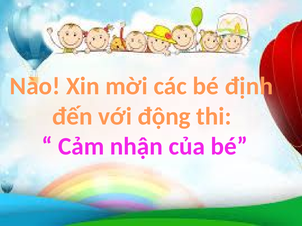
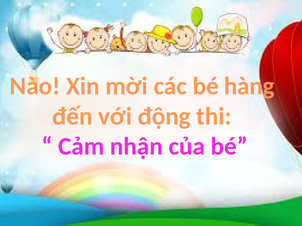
định: định -> hàng
